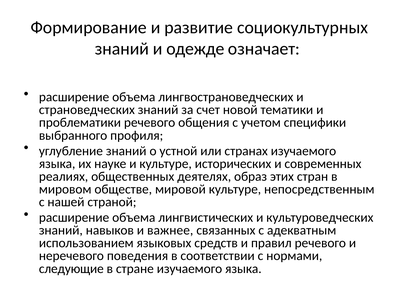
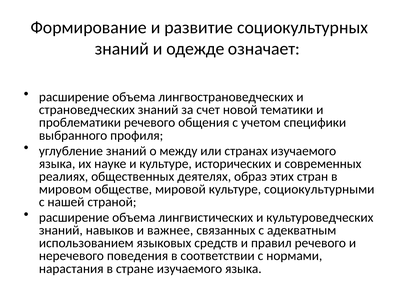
устной: устной -> между
непосредственным: непосредственным -> социокультурными
следующие: следующие -> нарастания
